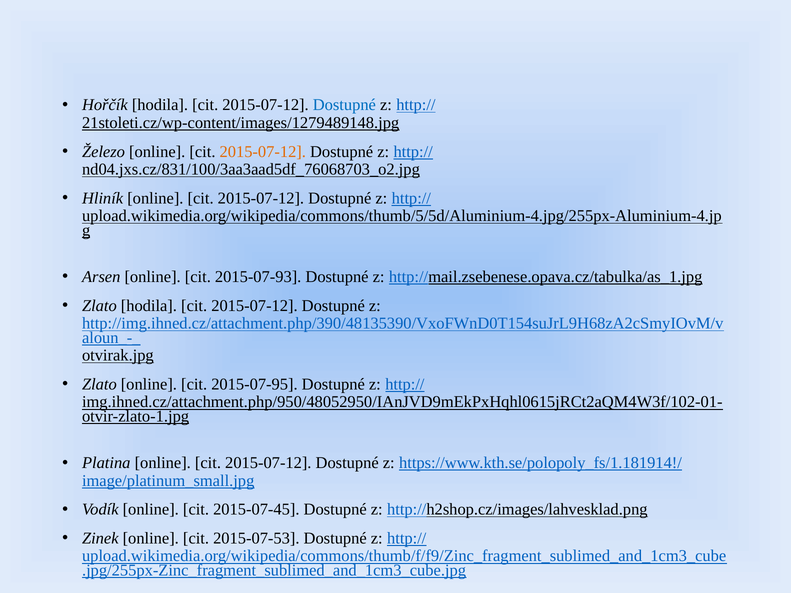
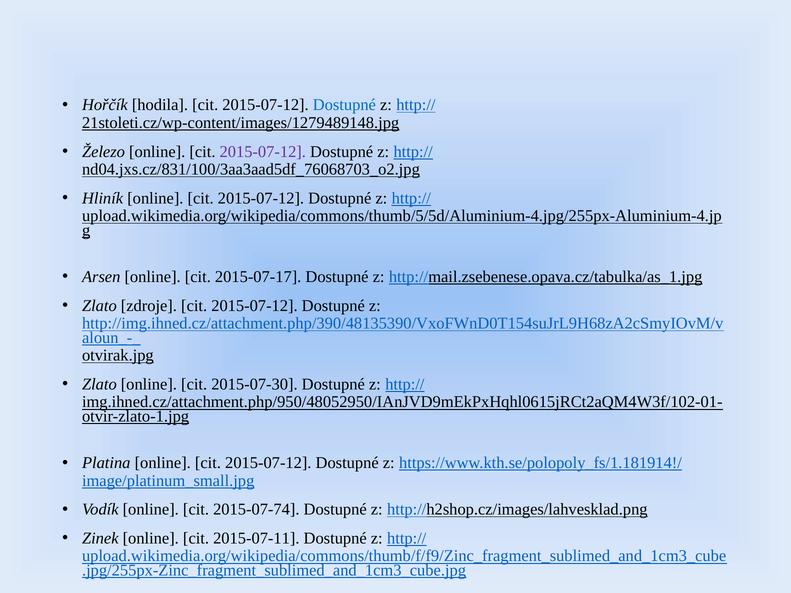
2015-07-12 at (263, 152) colour: orange -> purple
2015-07-93: 2015-07-93 -> 2015-07-17
Zlato hodila: hodila -> zdroje
2015-07-95: 2015-07-95 -> 2015-07-30
2015-07-45: 2015-07-45 -> 2015-07-74
2015-07-53: 2015-07-53 -> 2015-07-11
